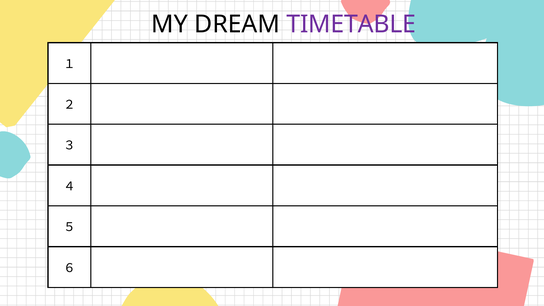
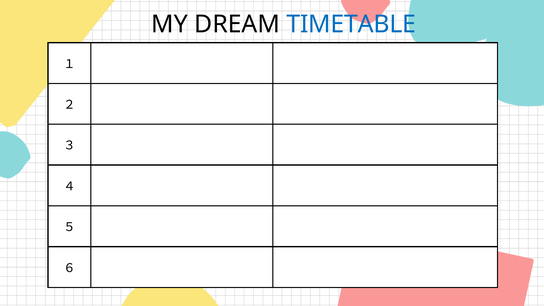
TIMETABLE colour: purple -> blue
